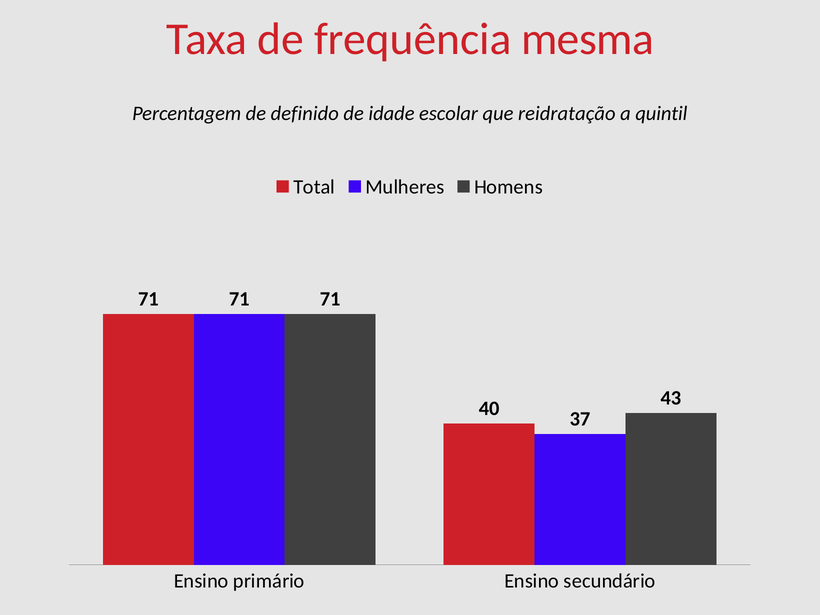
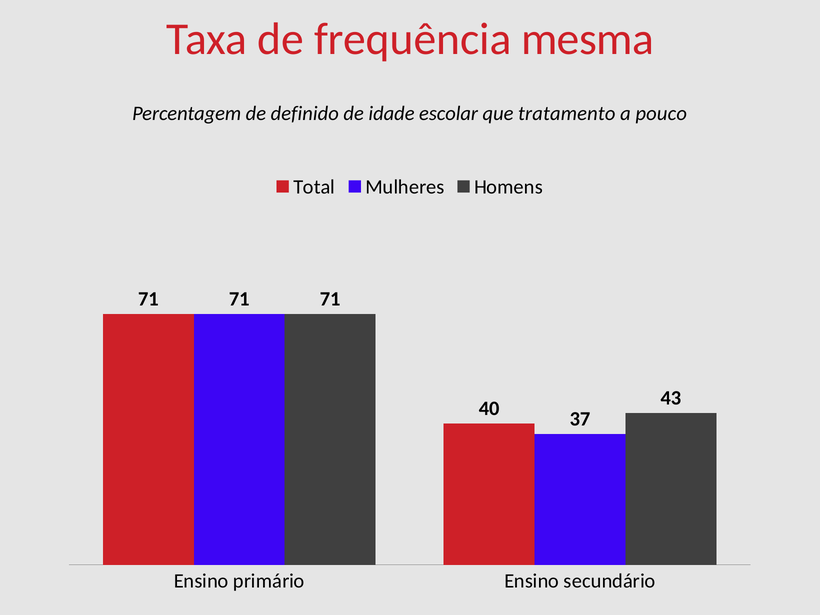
reidratação: reidratação -> tratamento
quintil: quintil -> pouco
